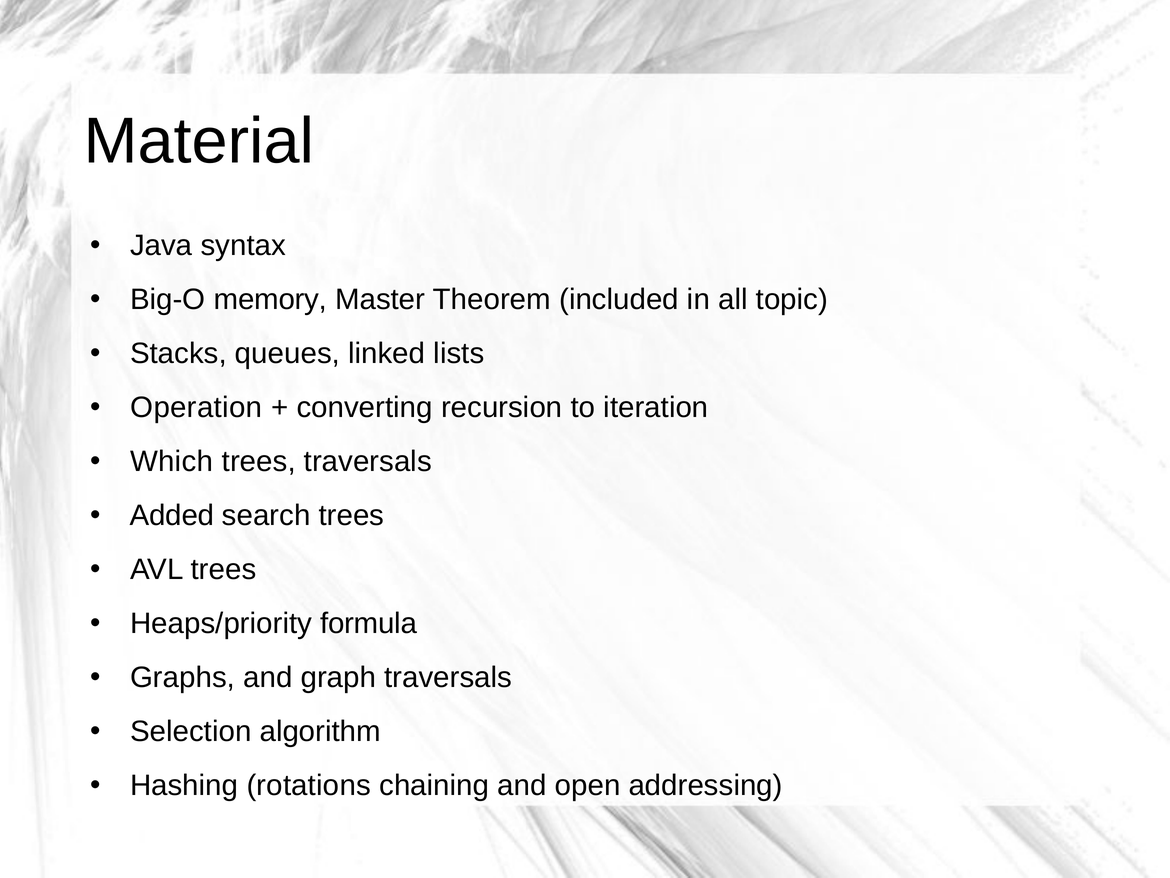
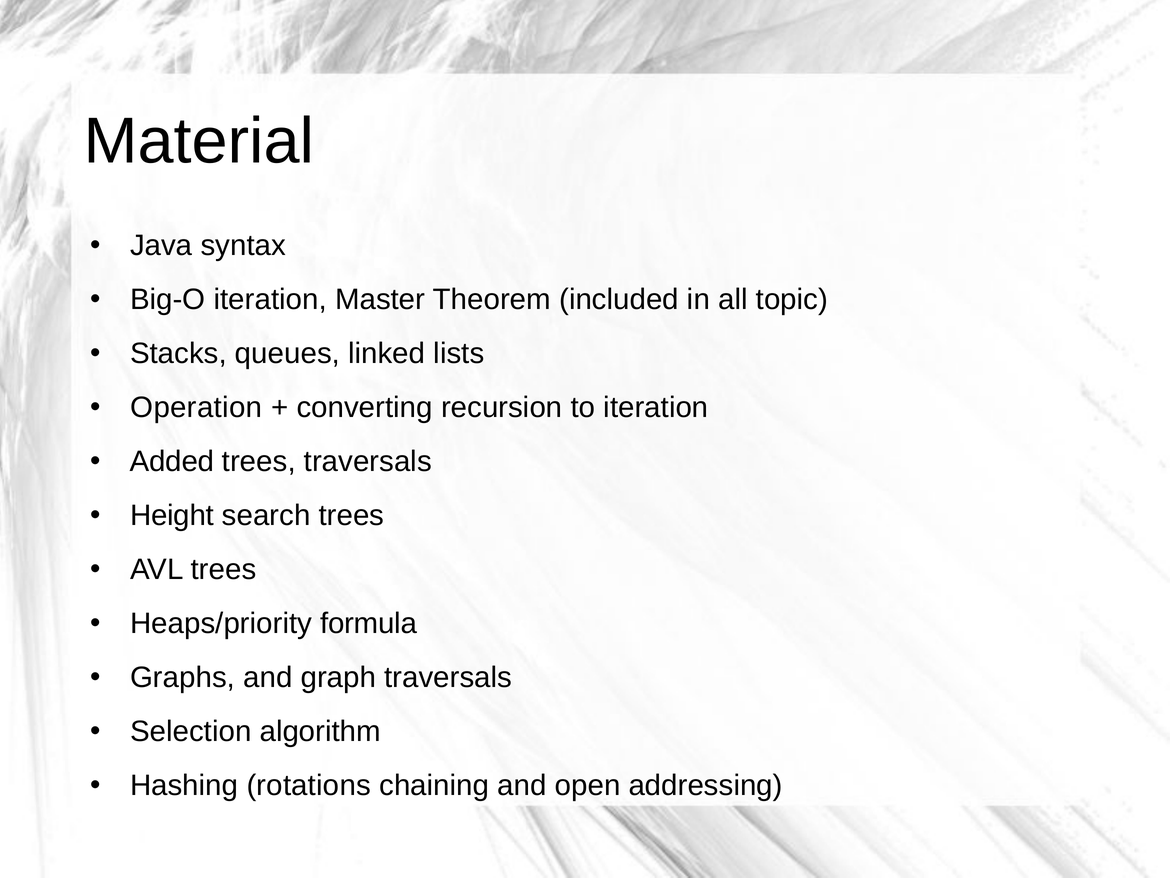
Big-O memory: memory -> iteration
Which: Which -> Added
Added: Added -> Height
